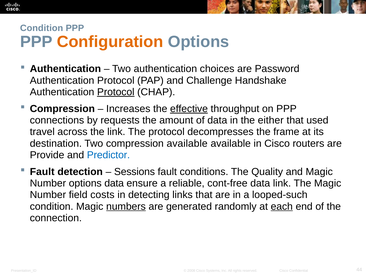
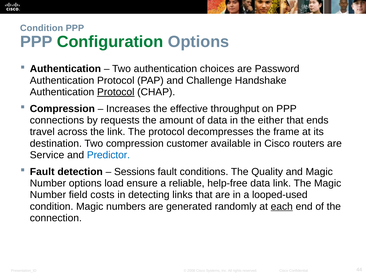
Configuration colour: orange -> green
effective underline: present -> none
used: used -> ends
compression available: available -> customer
Provide: Provide -> Service
options data: data -> load
cont-free: cont-free -> help-free
looped-such: looped-such -> looped-used
numbers underline: present -> none
